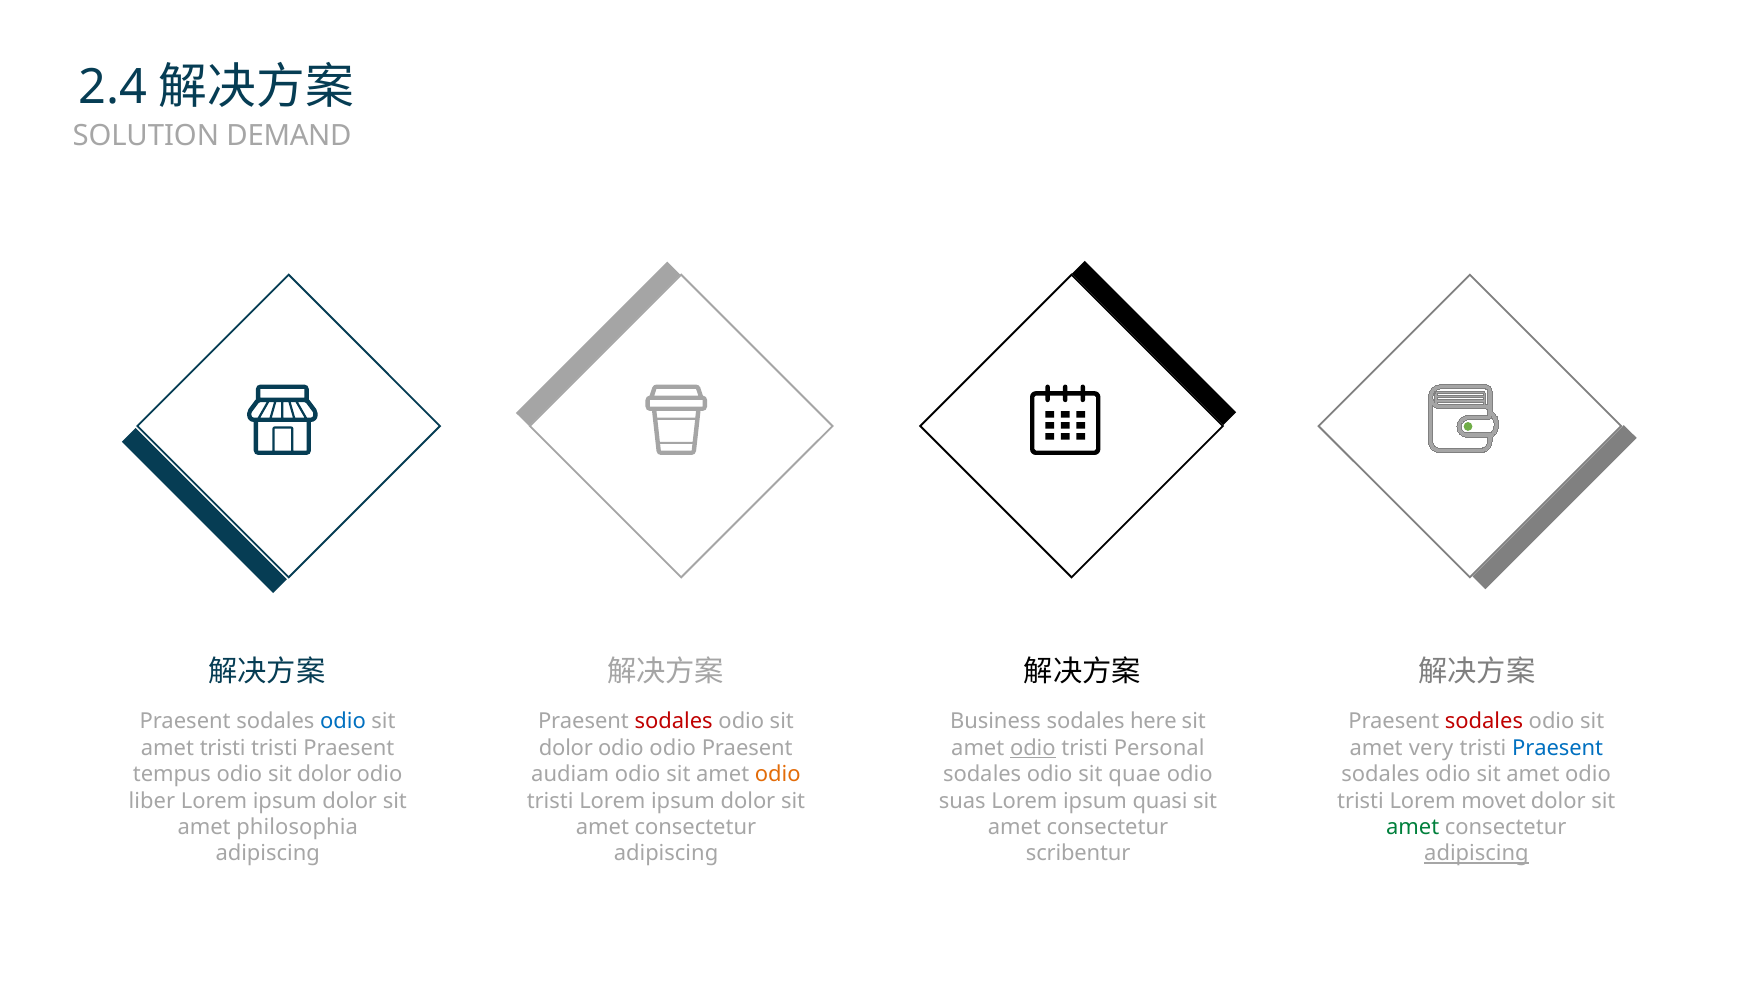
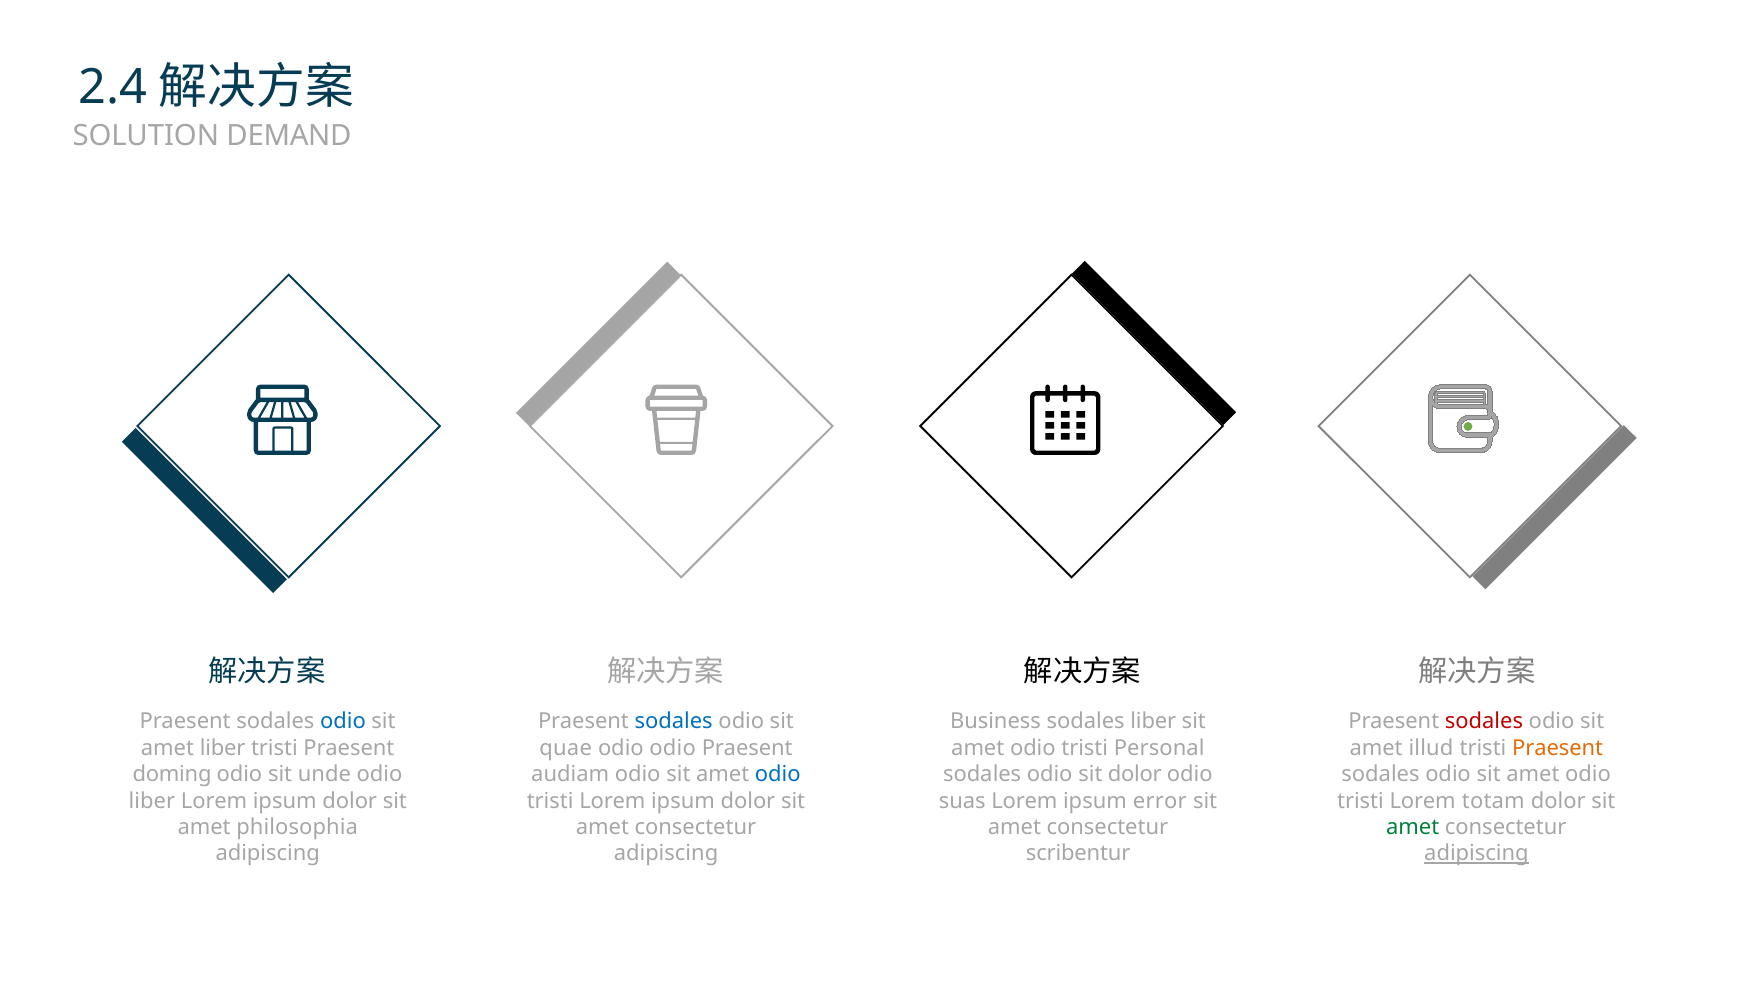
sodales at (674, 722) colour: red -> blue
sodales here: here -> liber
amet tristi: tristi -> liber
dolor at (566, 748): dolor -> quae
odio at (1033, 748) underline: present -> none
very: very -> illud
Praesent at (1558, 748) colour: blue -> orange
tempus: tempus -> doming
dolor at (325, 774): dolor -> unde
odio at (778, 774) colour: orange -> blue
sit quae: quae -> dolor
quasi: quasi -> error
movet: movet -> totam
